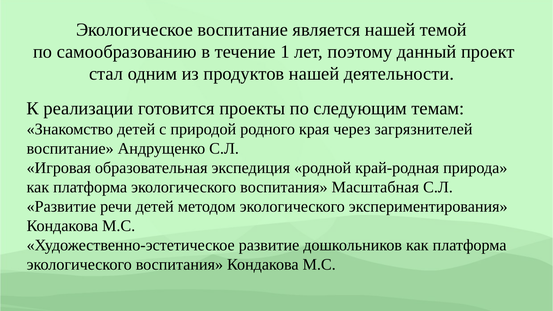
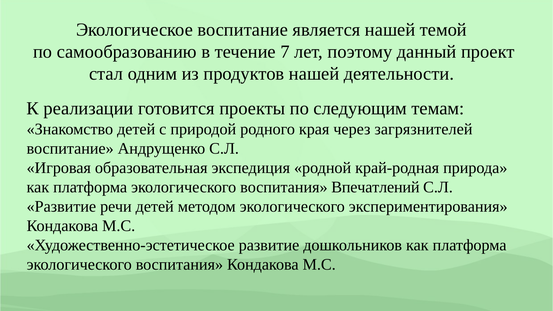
1: 1 -> 7
Масштабная: Масштабная -> Впечатлений
